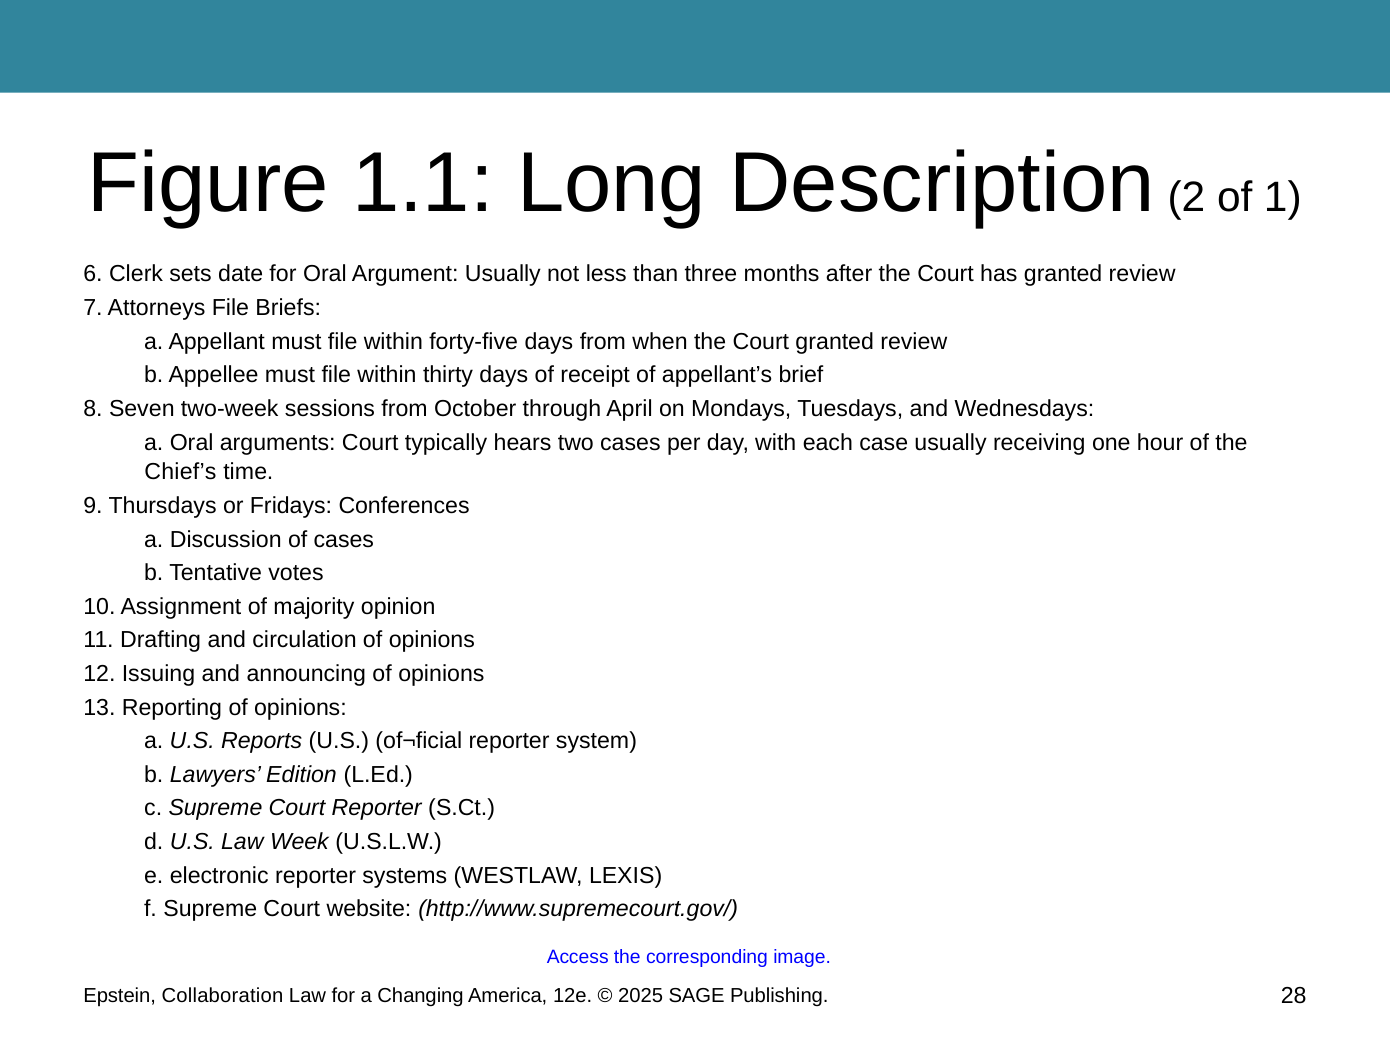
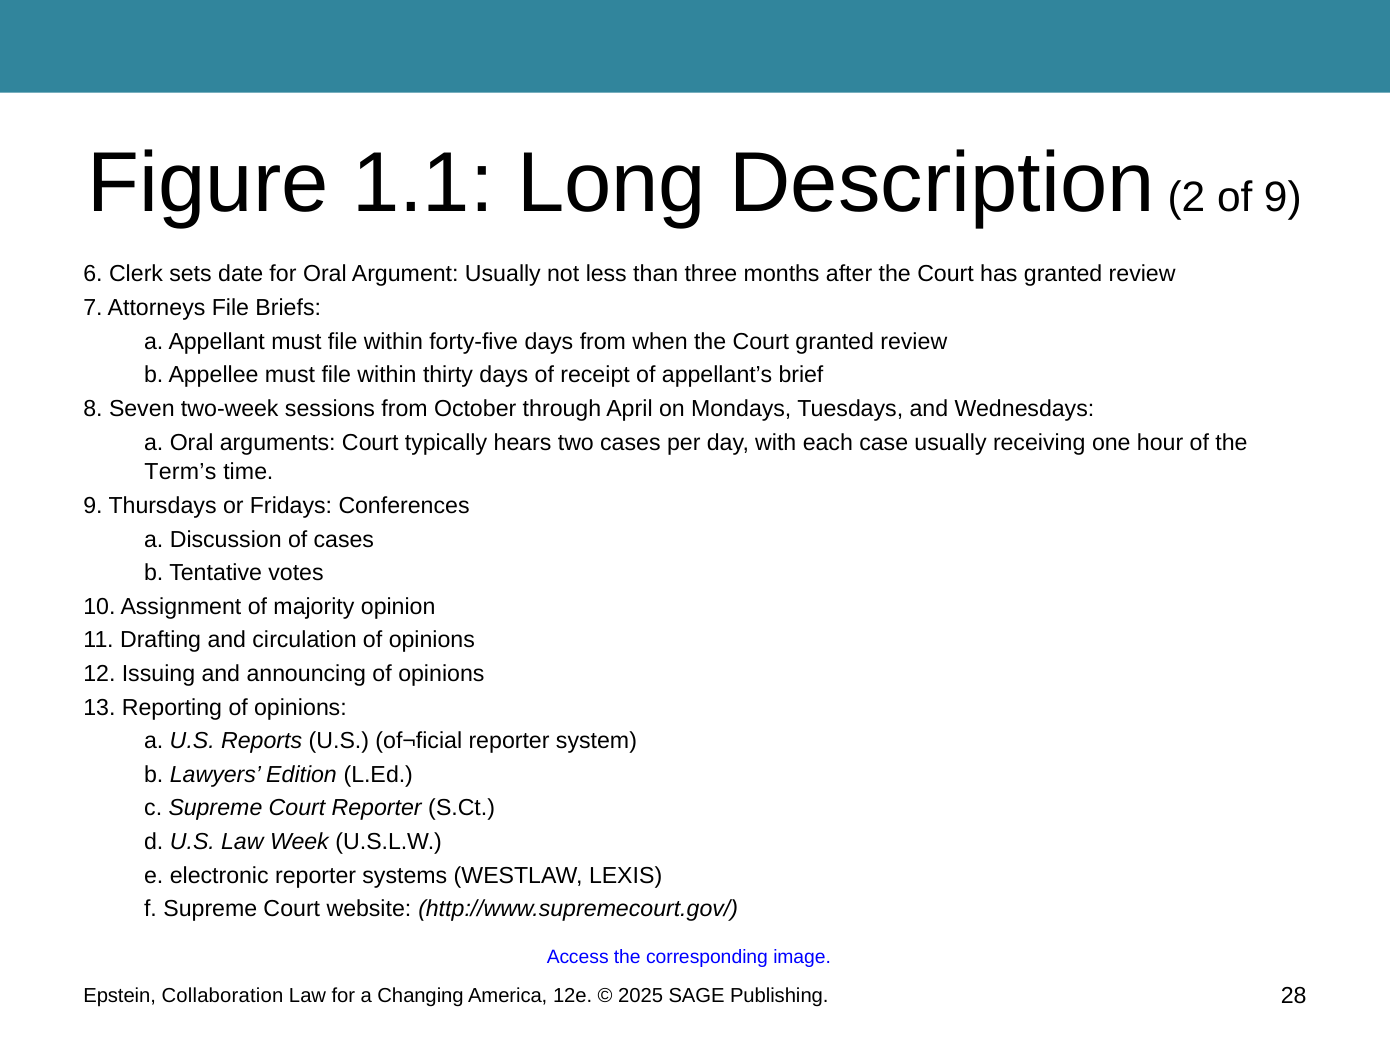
of 1: 1 -> 9
Chief’s: Chief’s -> Term’s
